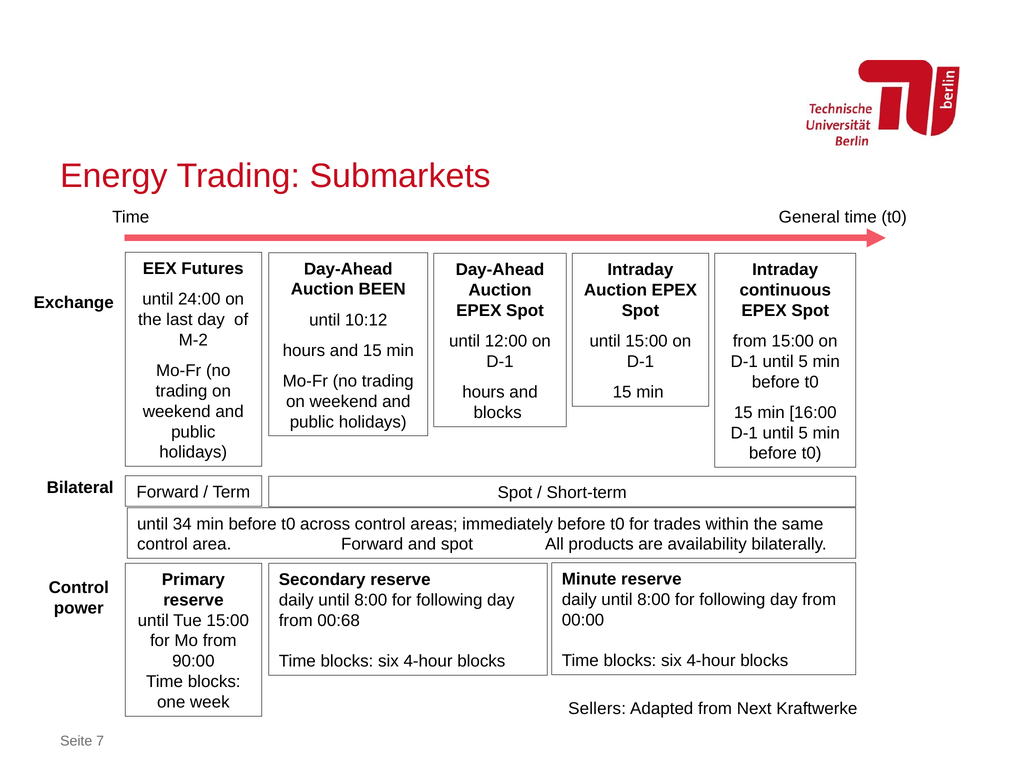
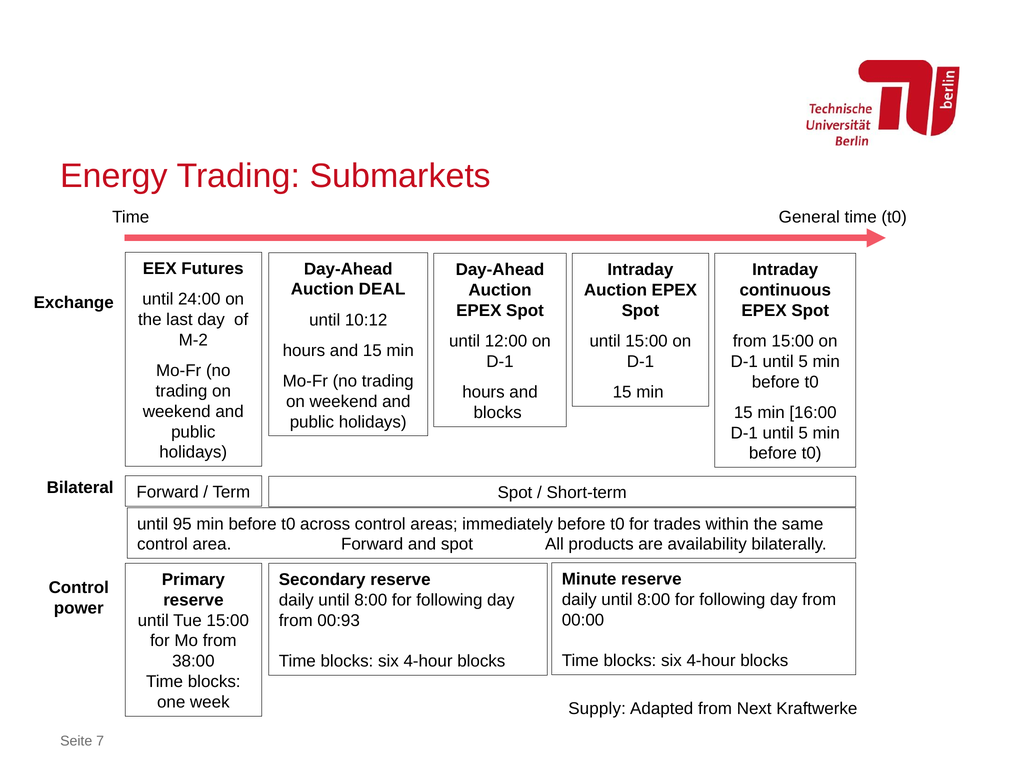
BEEN: BEEN -> DEAL
34: 34 -> 95
00:68: 00:68 -> 00:93
90:00: 90:00 -> 38:00
Sellers: Sellers -> Supply
